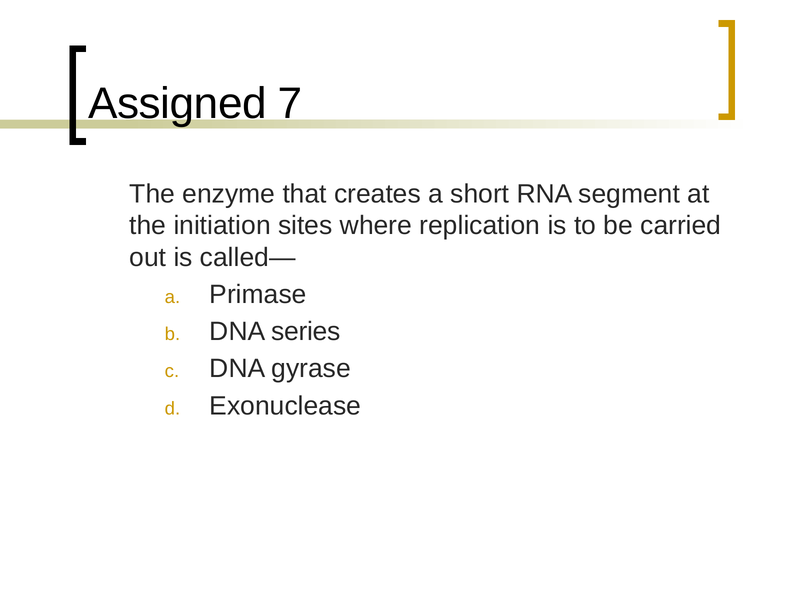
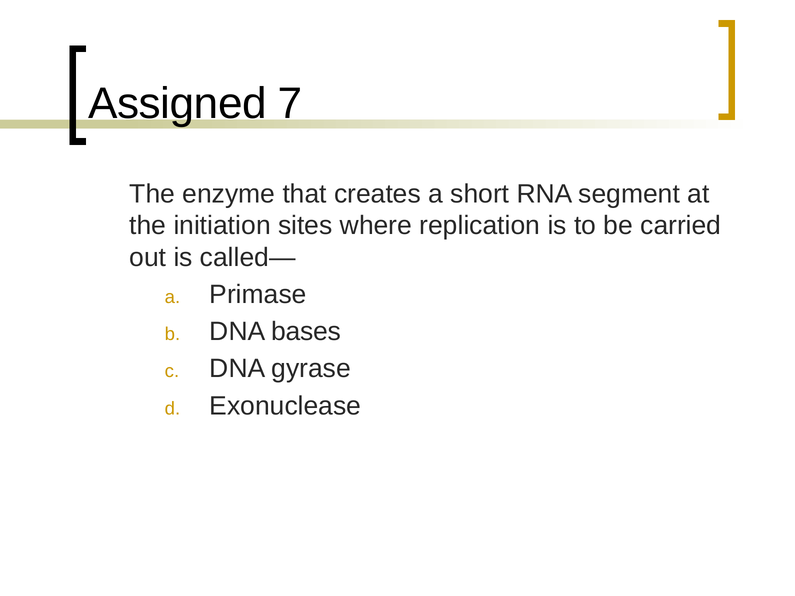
series: series -> bases
